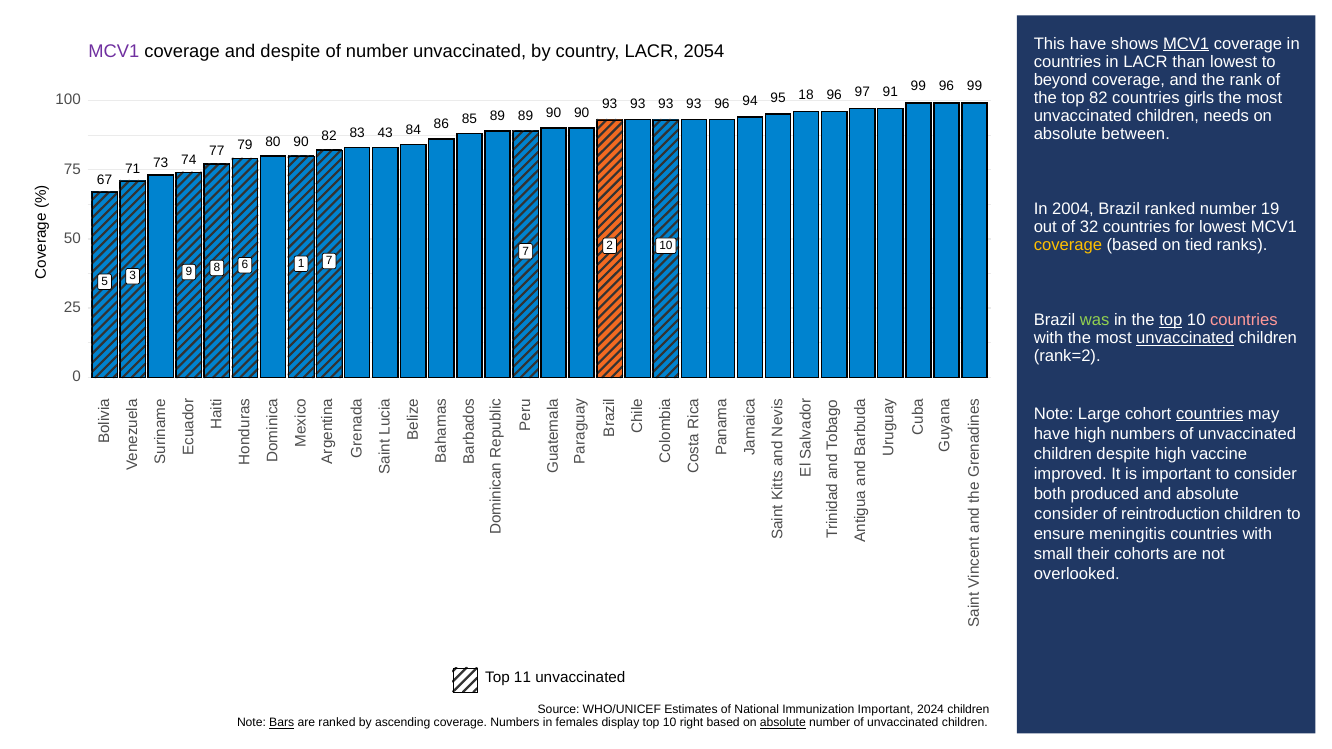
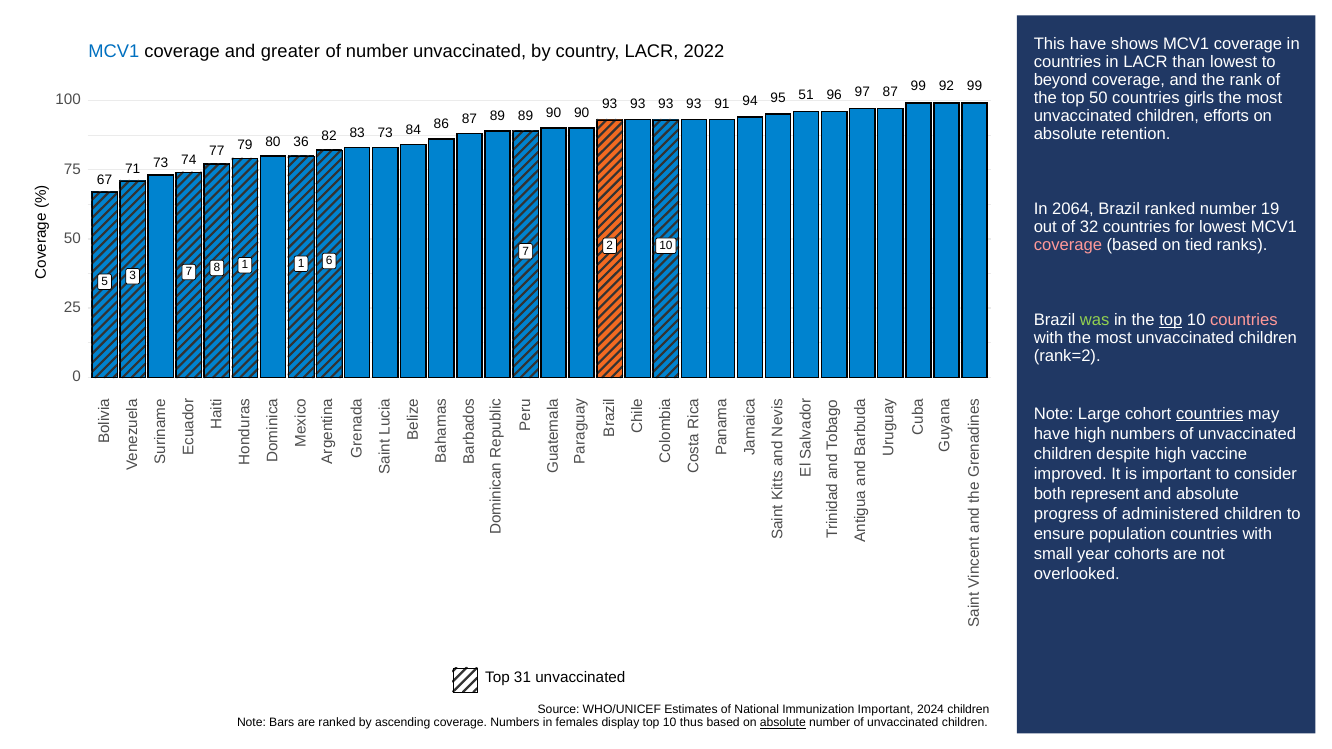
MCV1 at (1186, 44) underline: present -> none
MCV1 at (114, 52) colour: purple -> blue
and despite: despite -> greater
2054: 2054 -> 2022
99 96: 96 -> 92
top 82: 82 -> 50
93 96: 96 -> 91
18: 18 -> 51
96 91: 91 -> 87
needs: needs -> efforts
between: between -> retention
86 85: 85 -> 87
82 43: 43 -> 73
79 90: 90 -> 36
2004: 2004 -> 2064
coverage at (1068, 245) colour: yellow -> pink
3 9: 9 -> 7
8 6: 6 -> 1
1 7: 7 -> 6
unvaccinated at (1185, 338) underline: present -> none
produced: produced -> represent
consider at (1066, 514): consider -> progress
reintroduction: reintroduction -> administered
meningitis: meningitis -> population
their: their -> year
11: 11 -> 31
Bars underline: present -> none
right: right -> thus
